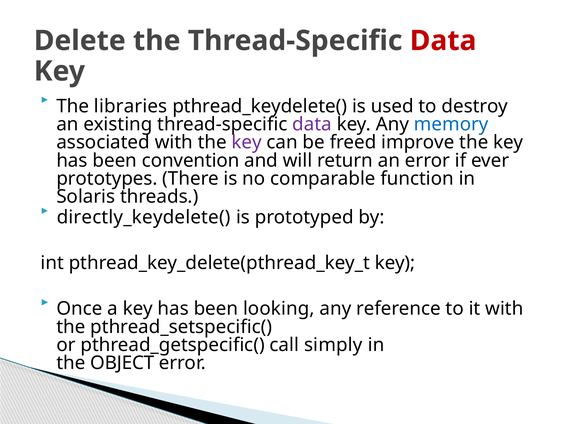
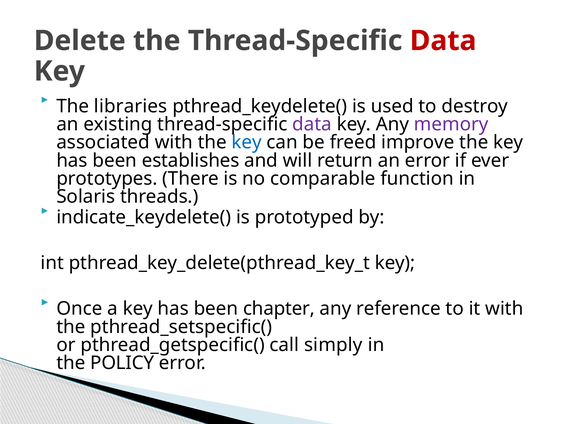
memory colour: blue -> purple
key at (247, 142) colour: purple -> blue
convention: convention -> establishes
directly_keydelete(: directly_keydelete( -> indicate_keydelete(
looking: looking -> chapter
OBJECT: OBJECT -> POLICY
